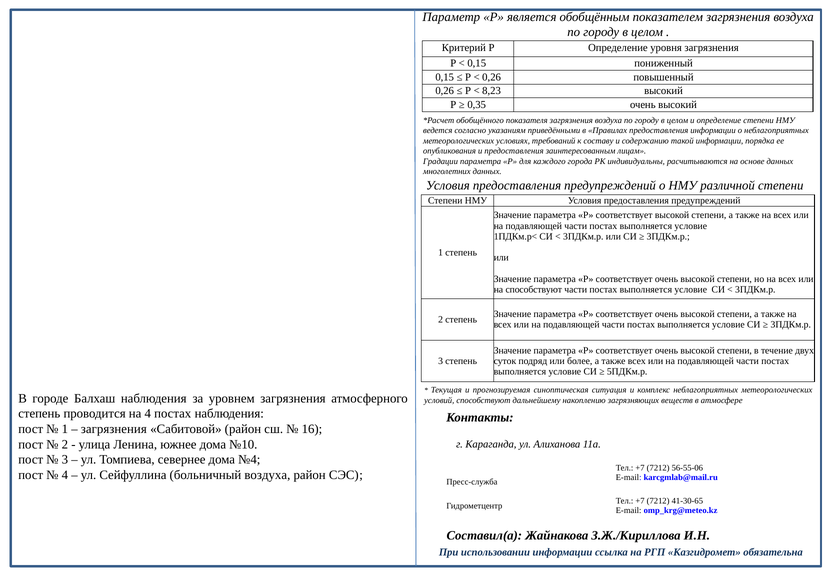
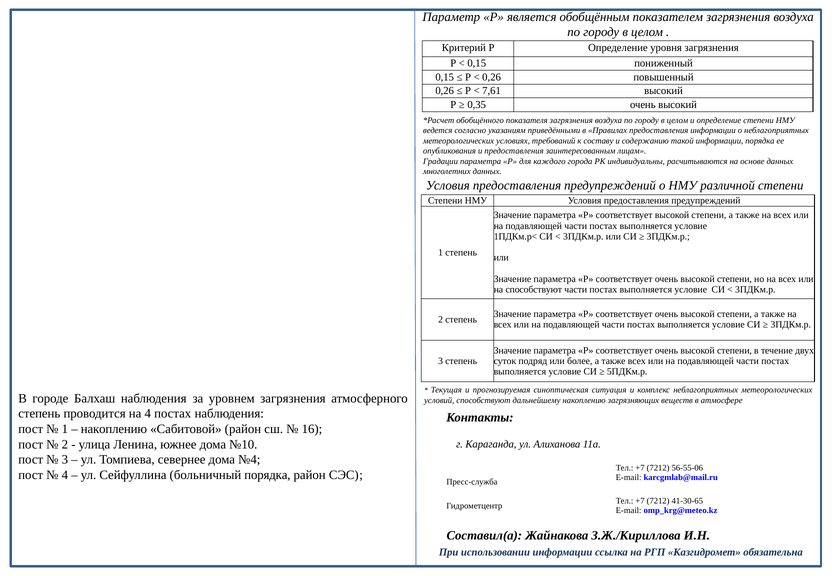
8,23: 8,23 -> 7,61
загрязнения at (114, 429): загрязнения -> накоплению
больничный воздуха: воздуха -> порядка
